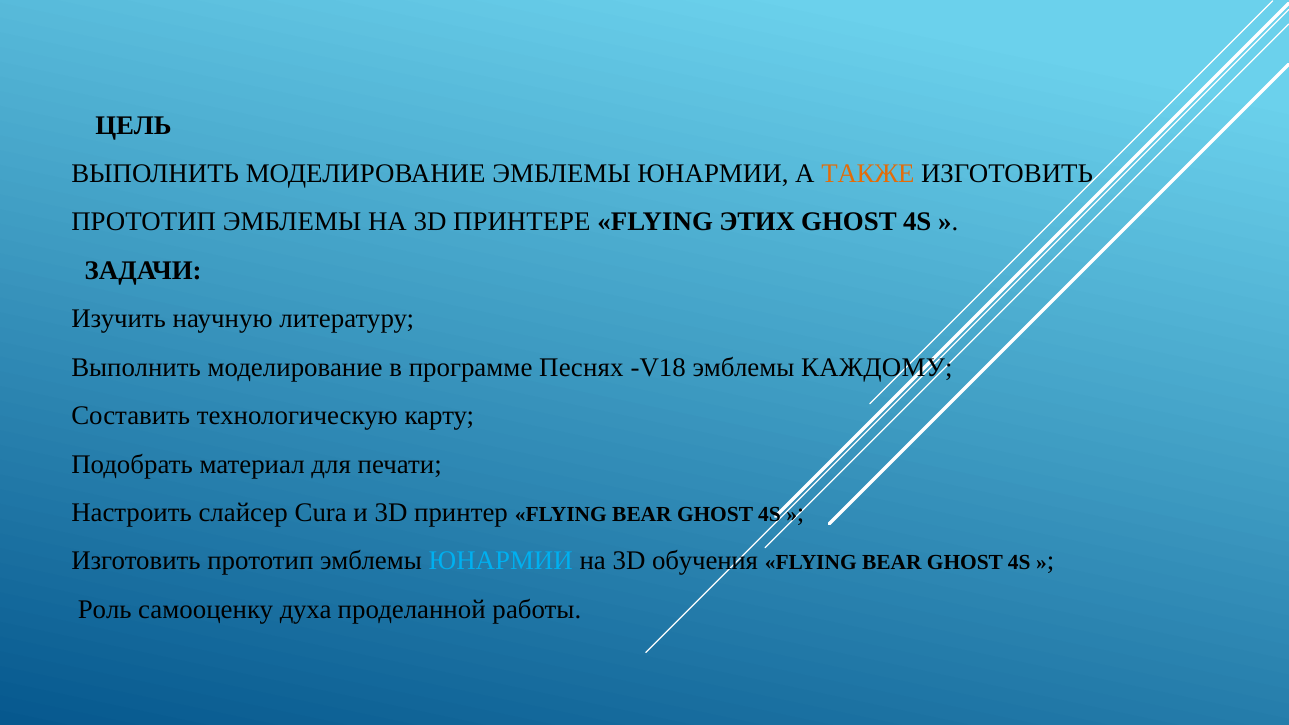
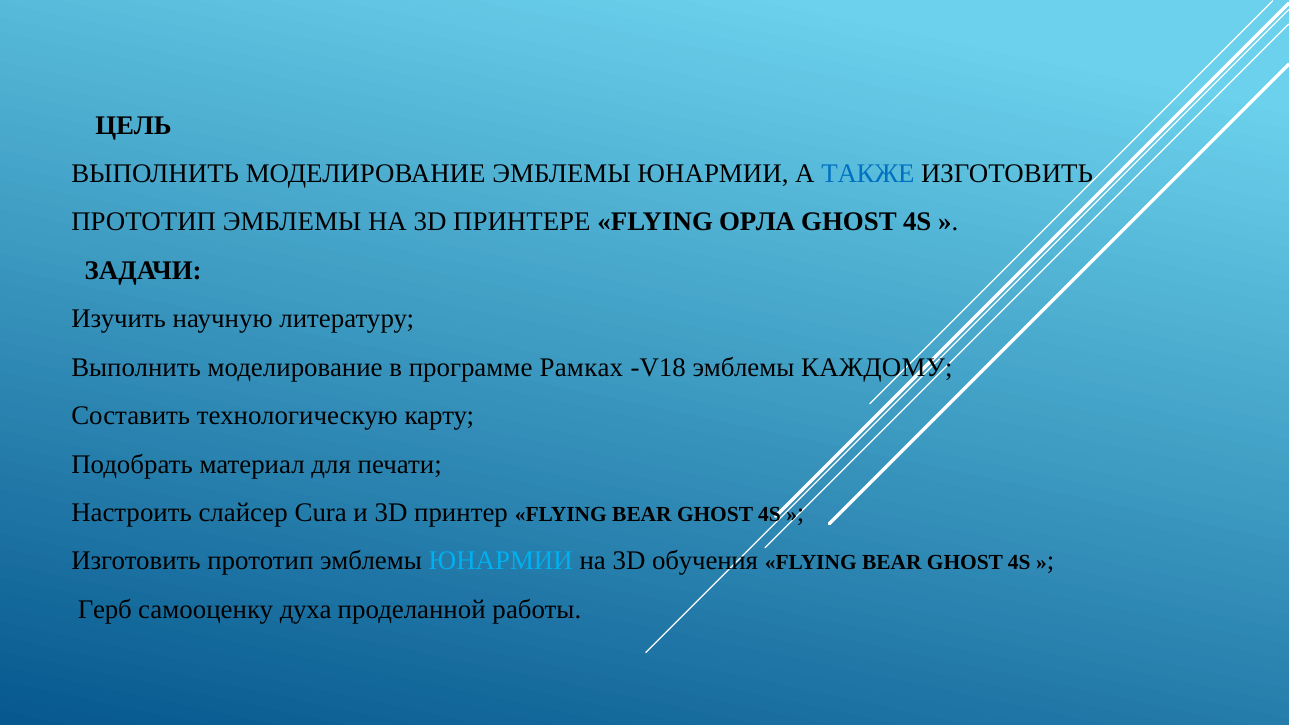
ТАКЖЕ colour: orange -> blue
ЭТИХ: ЭТИХ -> ОРЛА
Песнях: Песнях -> Рамках
Роль: Роль -> Герб
